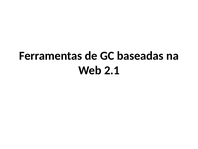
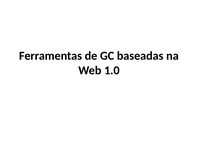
2.1: 2.1 -> 1.0
